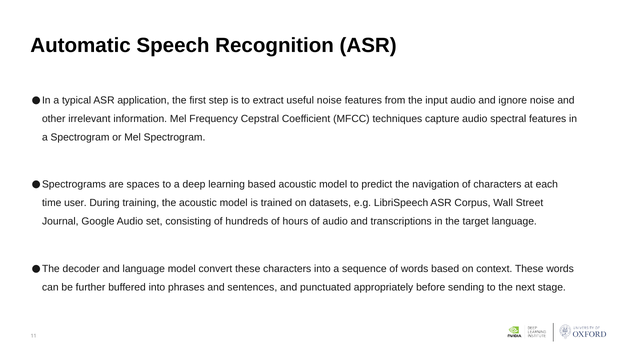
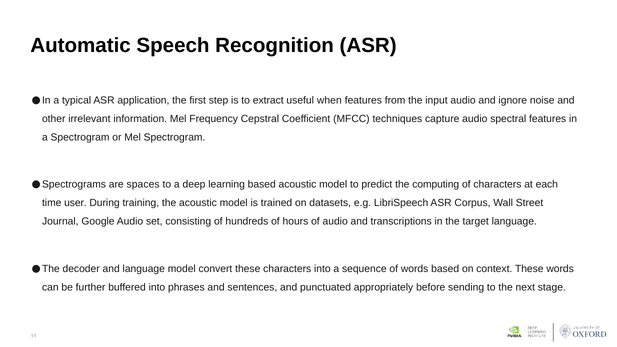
useful noise: noise -> when
navigation: navigation -> computing
